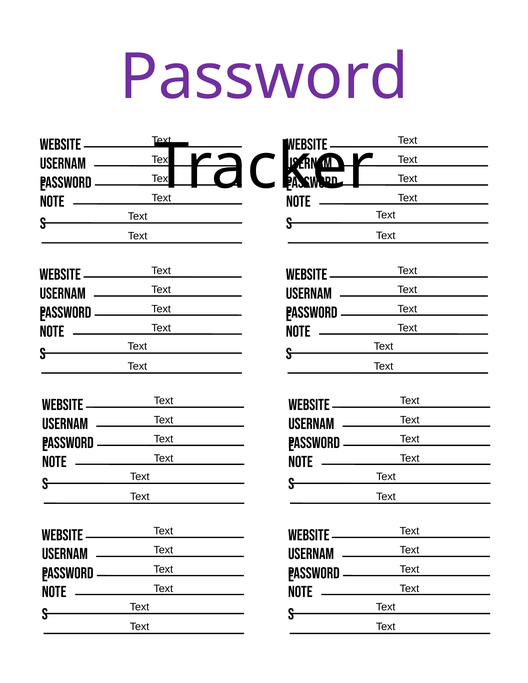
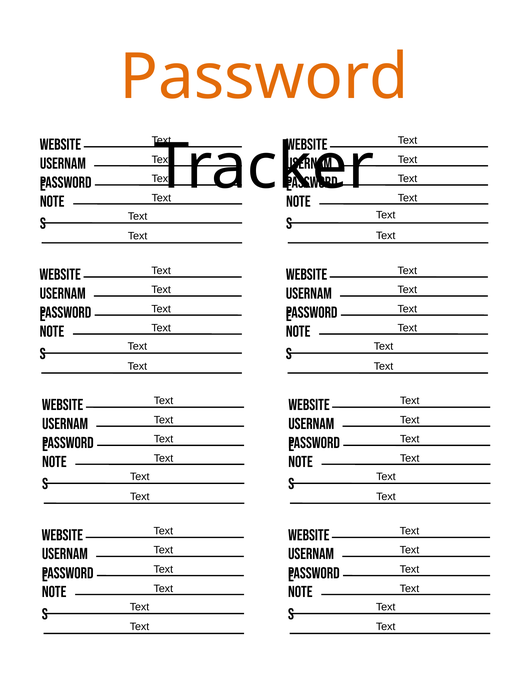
Password at (264, 77) colour: purple -> orange
